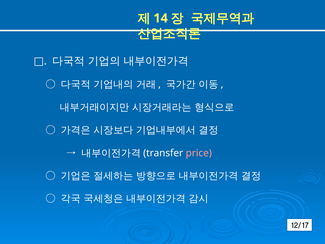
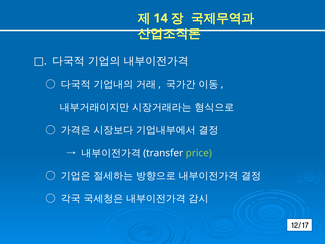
price colour: pink -> light green
